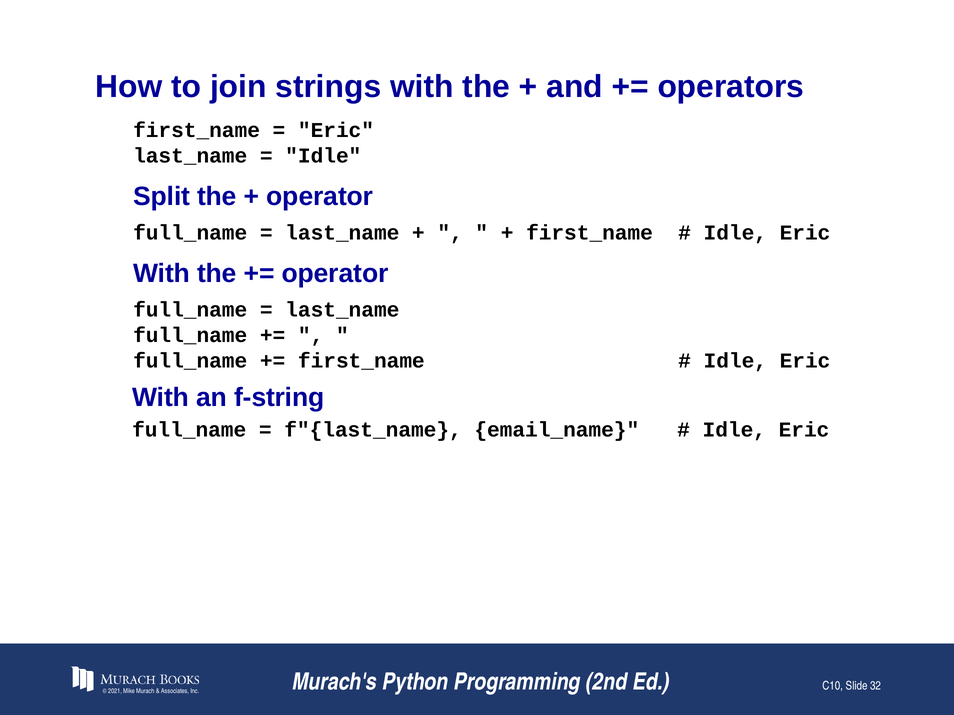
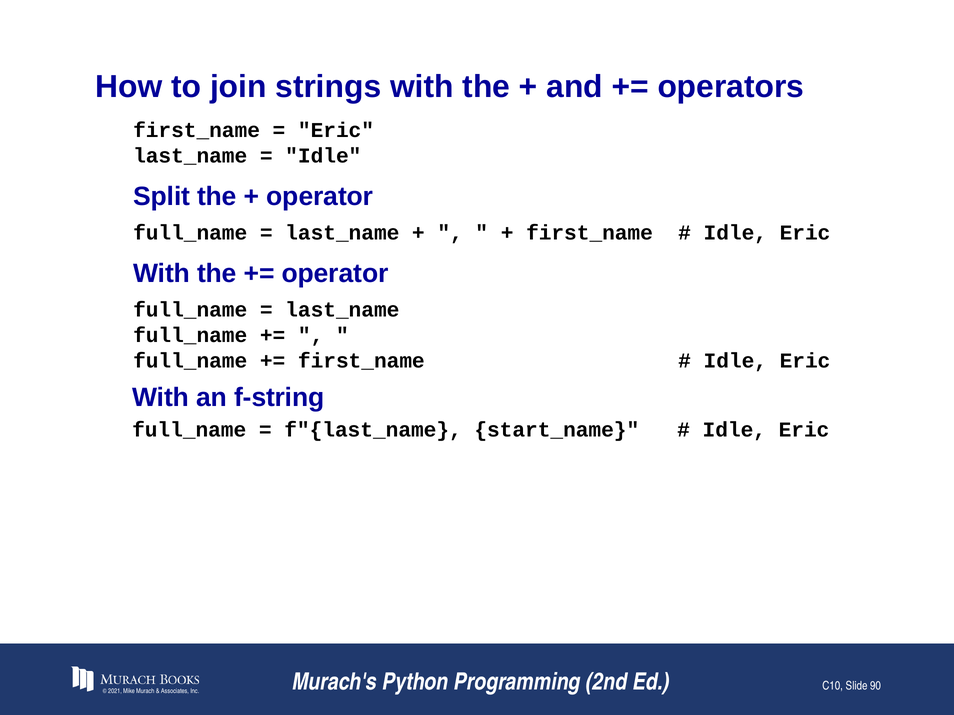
email_name: email_name -> start_name
32: 32 -> 90
